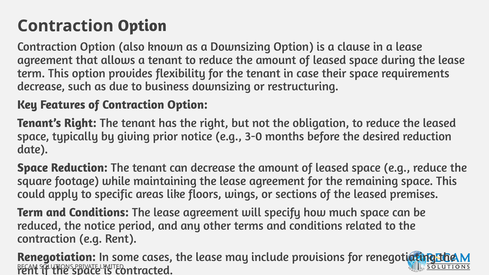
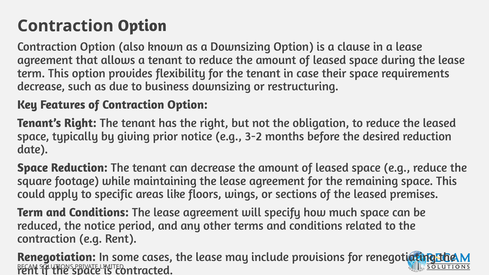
3-0: 3-0 -> 3-2
